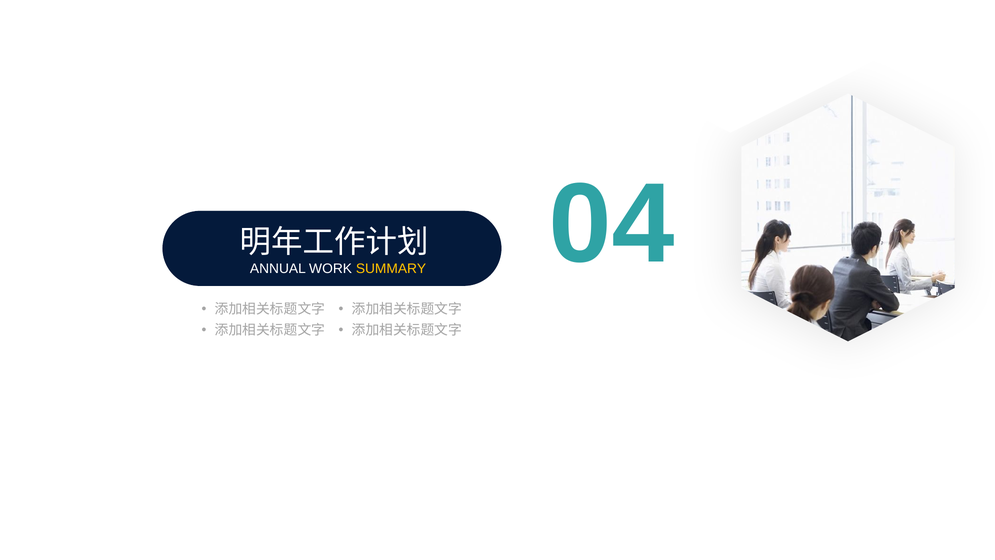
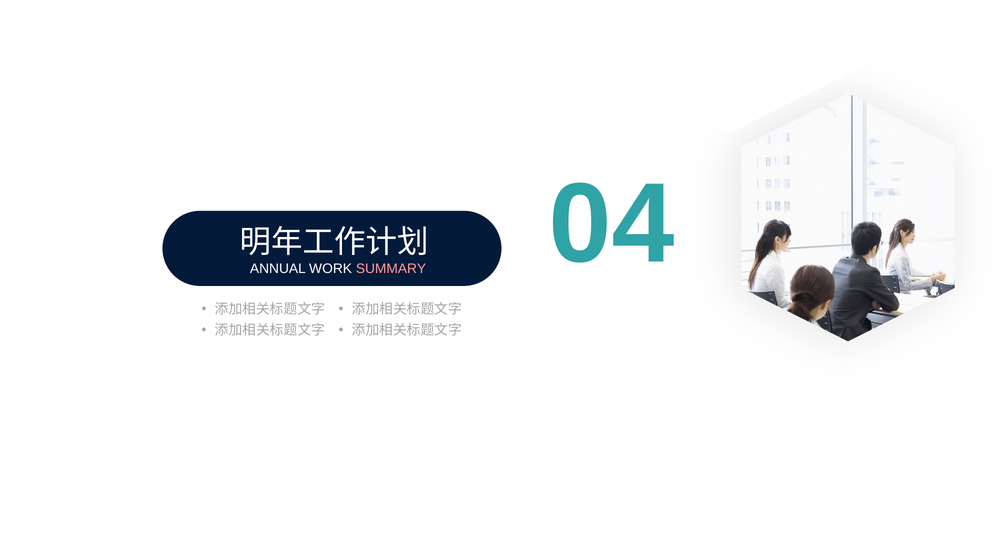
SUMMARY colour: yellow -> pink
